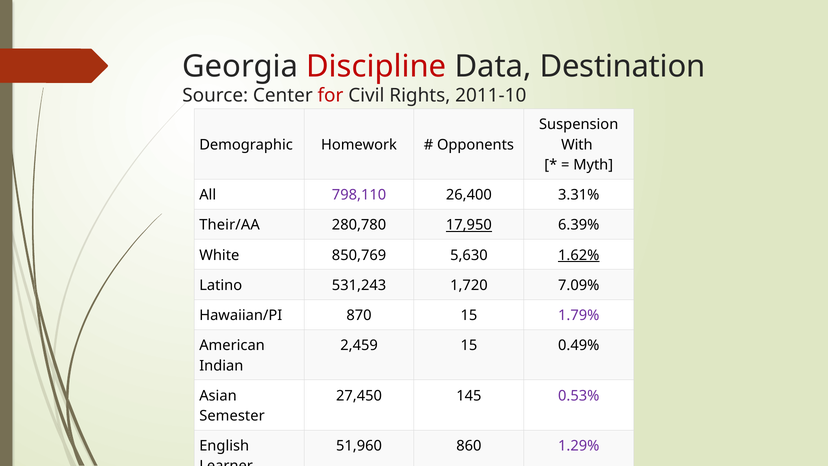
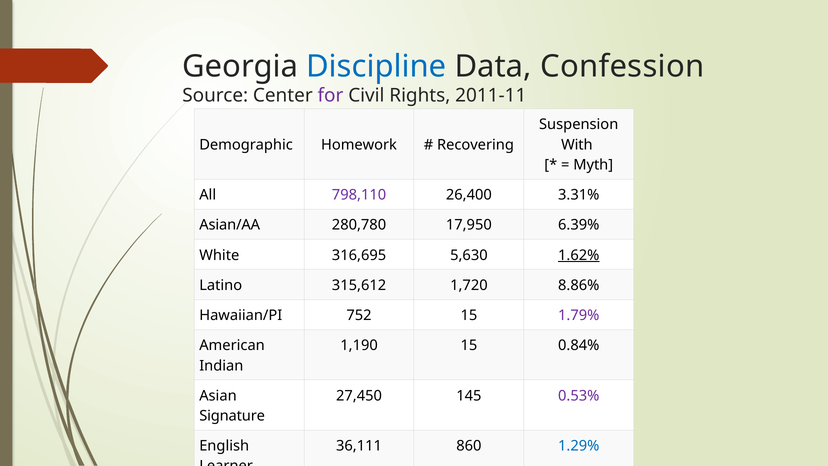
Discipline colour: red -> blue
Destination: Destination -> Confession
for colour: red -> purple
2011-10: 2011-10 -> 2011-11
Opponents: Opponents -> Recovering
Their/AA: Their/AA -> Asian/AA
17,950 underline: present -> none
850,769: 850,769 -> 316,695
531,243: 531,243 -> 315,612
7.09%: 7.09% -> 8.86%
870: 870 -> 752
2,459: 2,459 -> 1,190
0.49%: 0.49% -> 0.84%
Semester: Semester -> Signature
51,960: 51,960 -> 36,111
1.29% colour: purple -> blue
